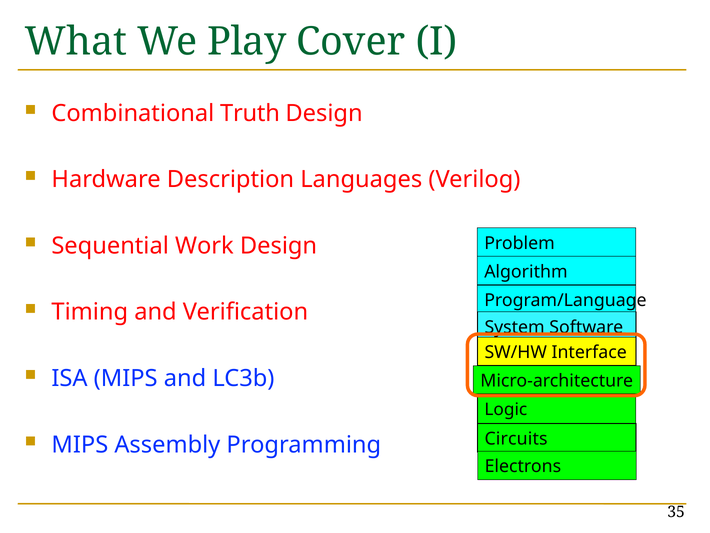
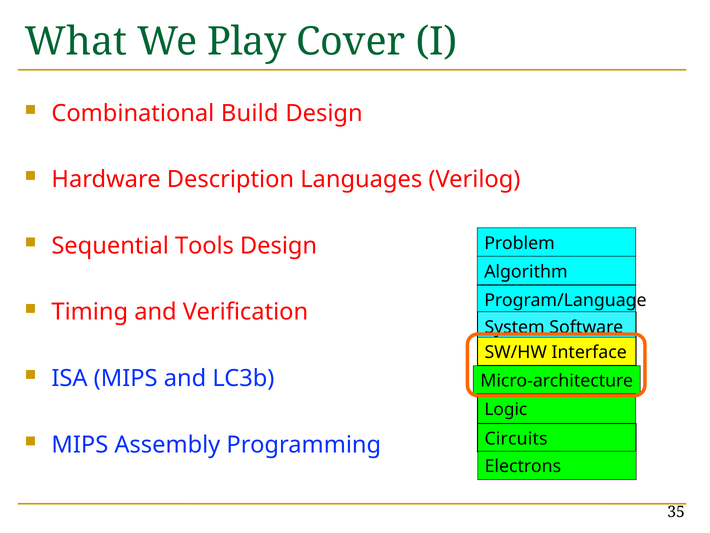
Truth: Truth -> Build
Work: Work -> Tools
